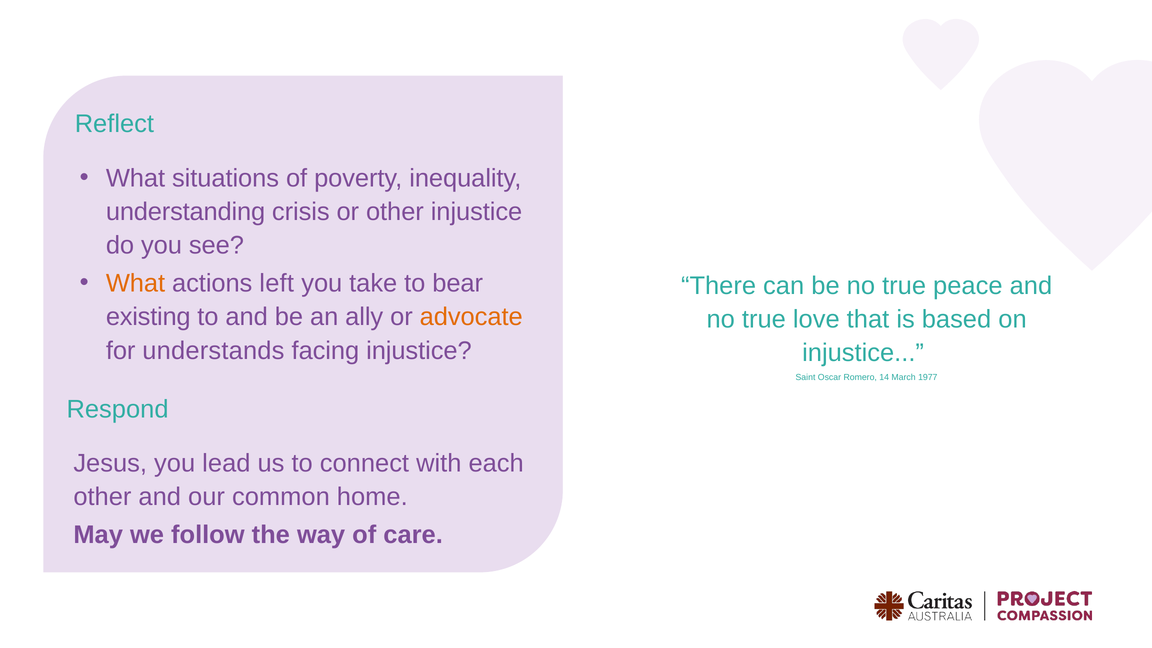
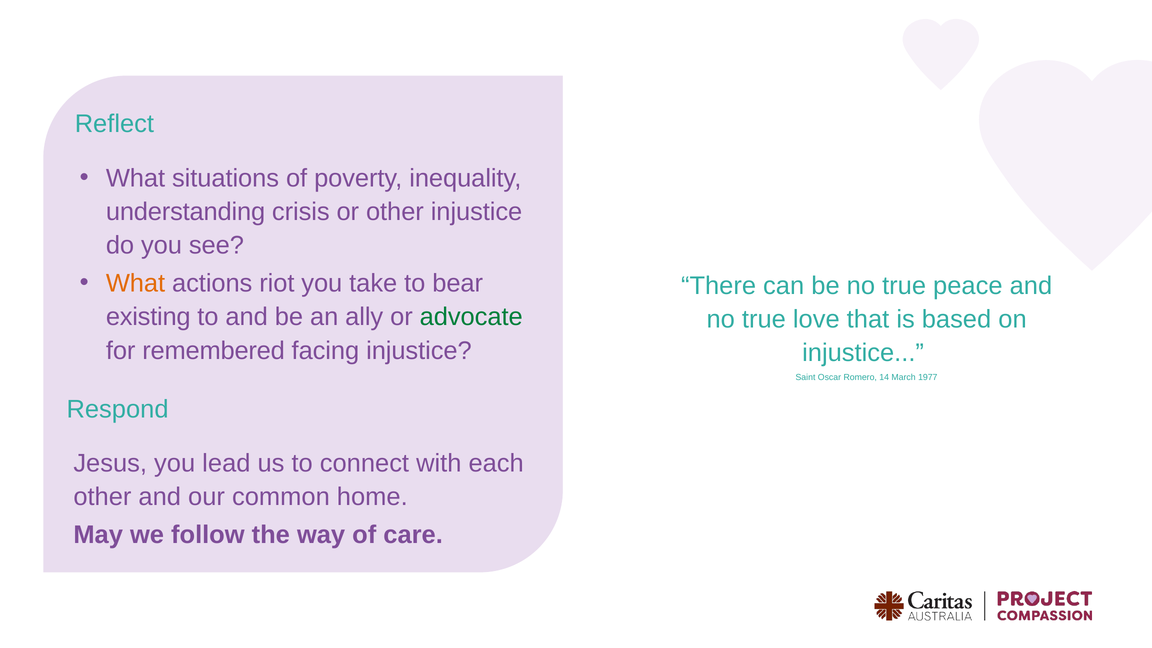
left: left -> riot
advocate colour: orange -> green
understands: understands -> remembered
